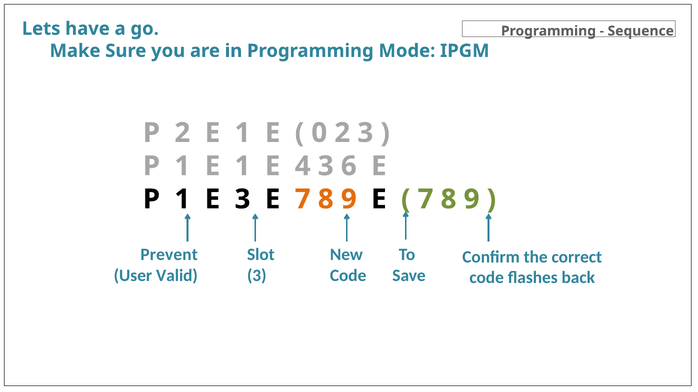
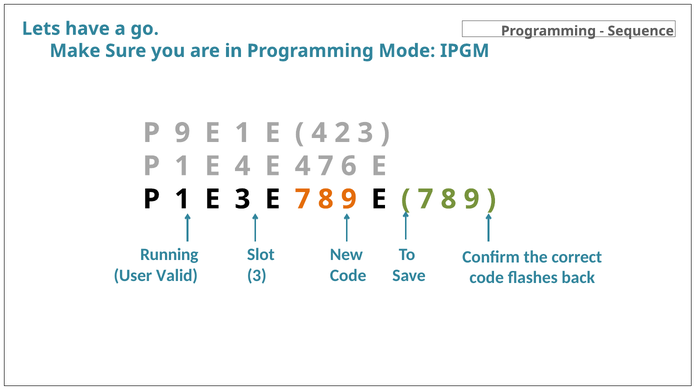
P 2: 2 -> 9
0 at (319, 133): 0 -> 4
1 E 1: 1 -> 4
4 3: 3 -> 7
Prevent: Prevent -> Running
